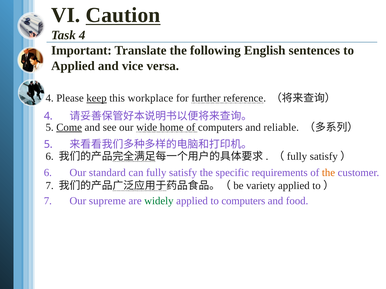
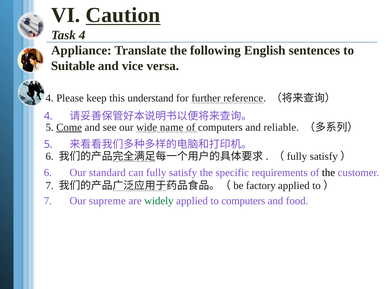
Important: Important -> Appliance
Applied at (73, 66): Applied -> Suitable
keep underline: present -> none
workplace: workplace -> understand
home: home -> name
the at (328, 173) colour: orange -> black
variety: variety -> factory
